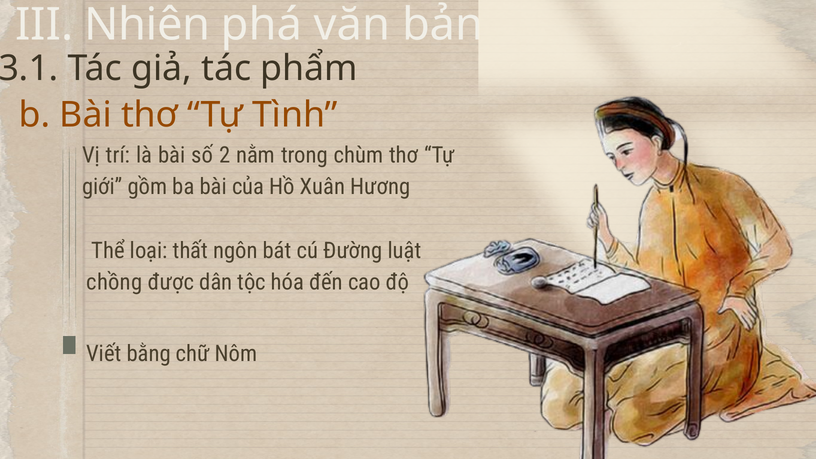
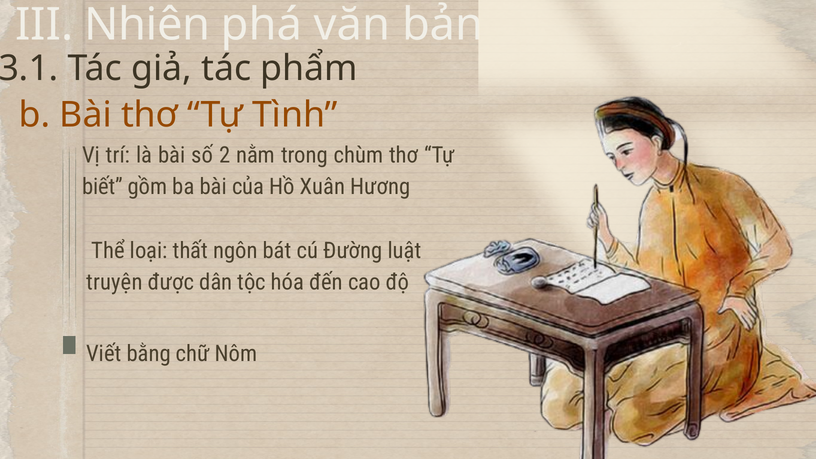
giới: giới -> biết
chồng: chồng -> truyện
